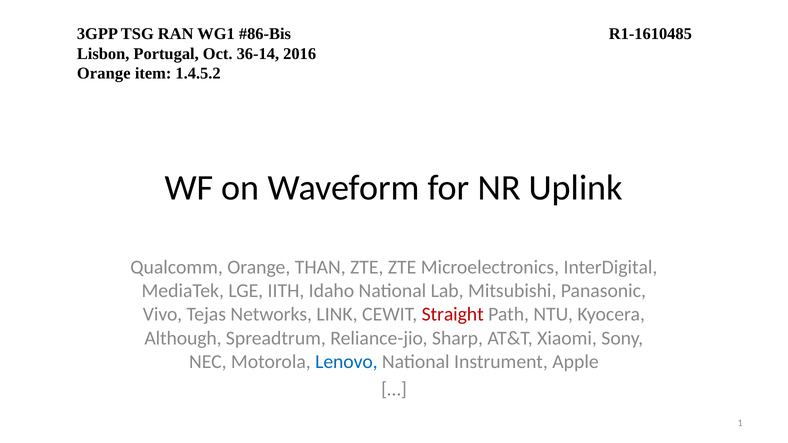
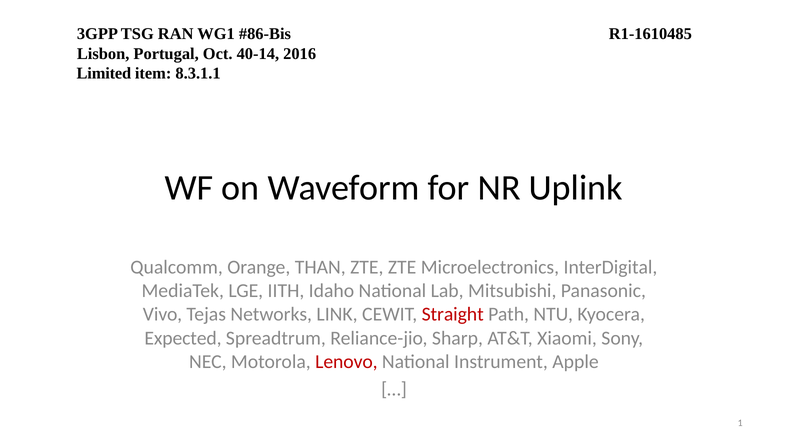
36-14: 36-14 -> 40-14
Orange at (104, 73): Orange -> Limited
1.4.5.2: 1.4.5.2 -> 8.3.1.1
Although: Although -> Expected
Lenovo colour: blue -> red
